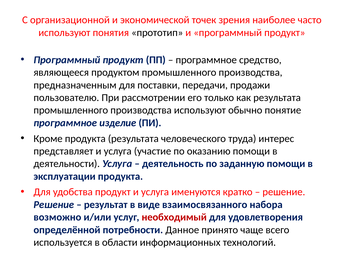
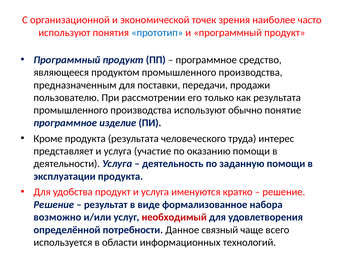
прототип colour: black -> blue
взаимосвязанного: взаимосвязанного -> формализованное
принято: принято -> связный
